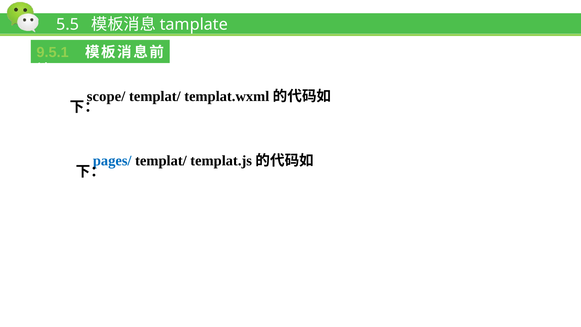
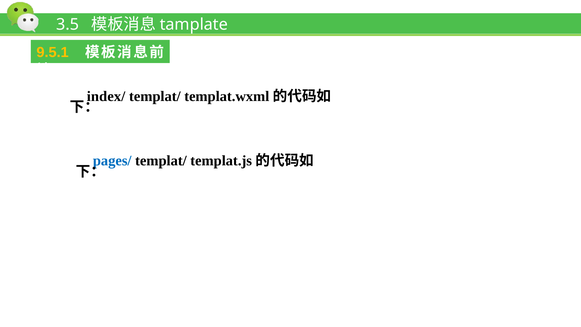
5.5: 5.5 -> 3.5
9.5.1 colour: light green -> yellow
scope/: scope/ -> index/
